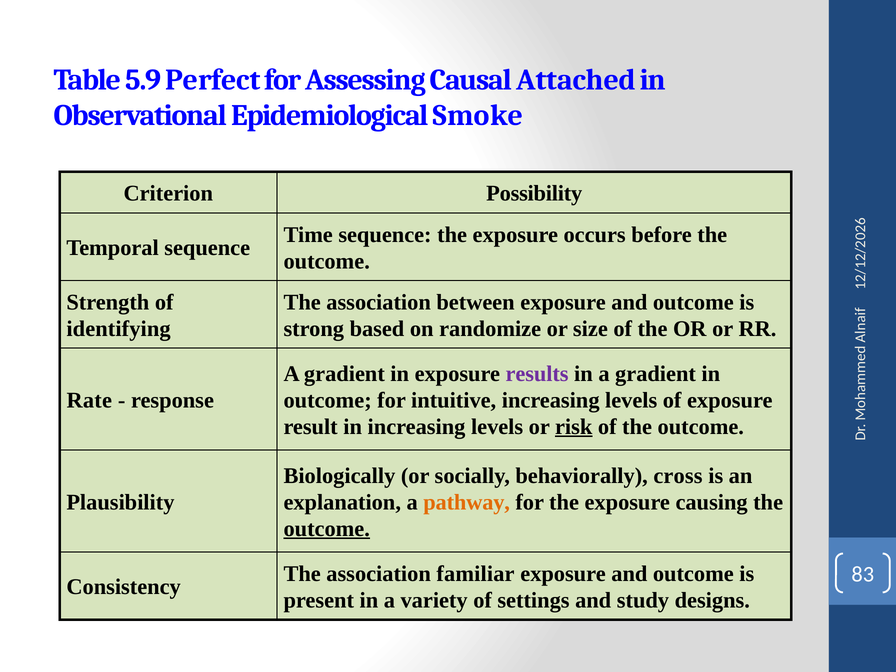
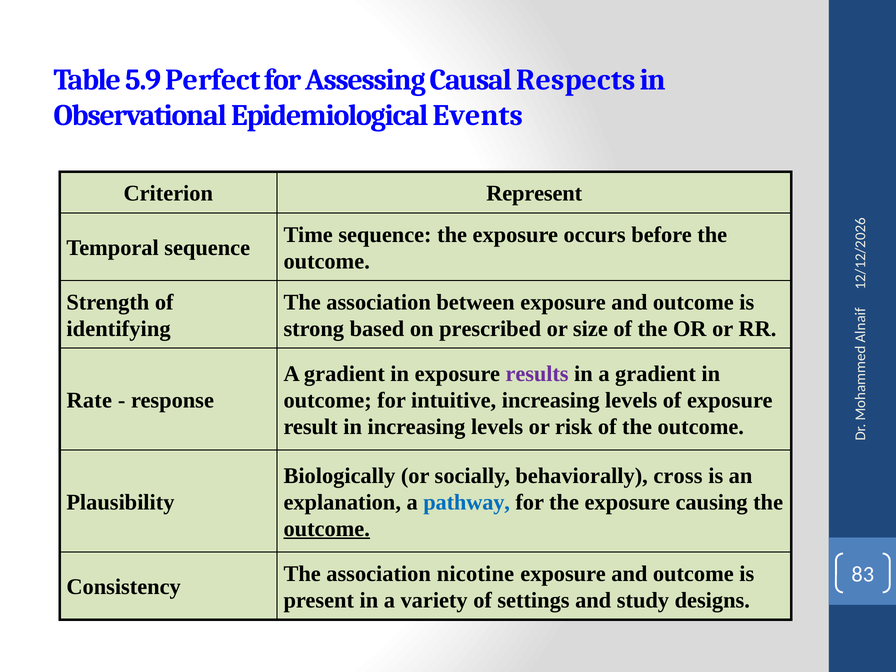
Attached: Attached -> Respects
Smoke: Smoke -> Events
Possibility: Possibility -> Represent
randomize: randomize -> prescribed
risk underline: present -> none
pathway colour: orange -> blue
familiar: familiar -> nicotine
